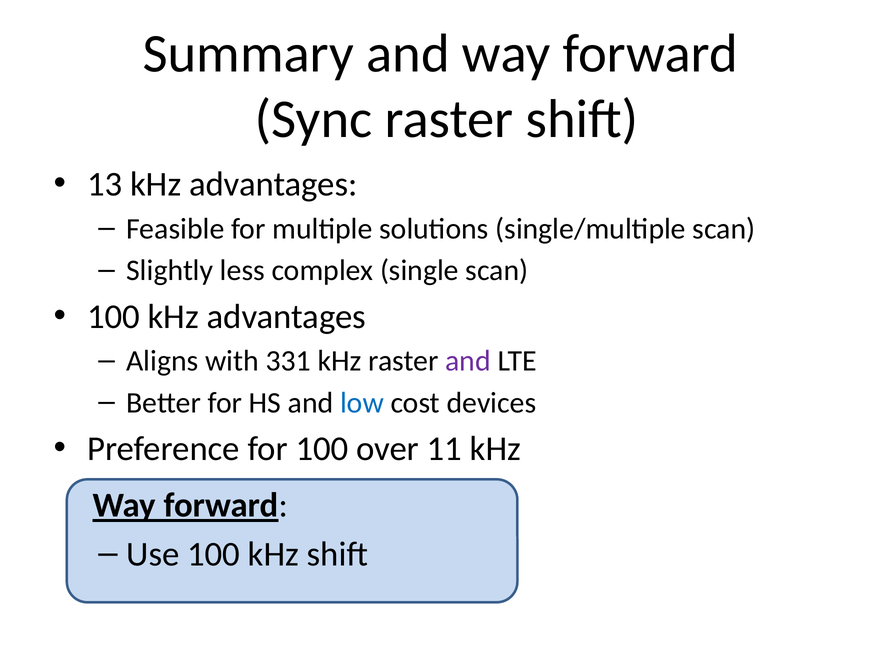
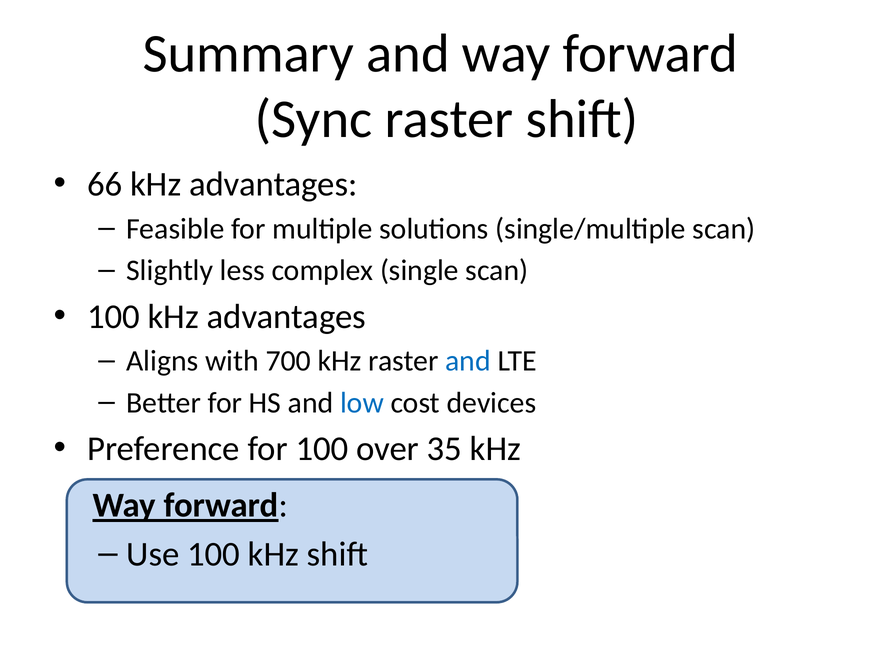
13: 13 -> 66
331: 331 -> 700
and at (468, 361) colour: purple -> blue
11: 11 -> 35
